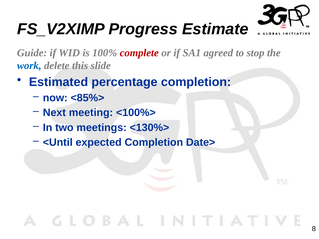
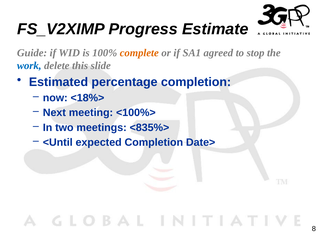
complete colour: red -> orange
<85%>: <85%> -> <18%>
<130%>: <130%> -> <835%>
